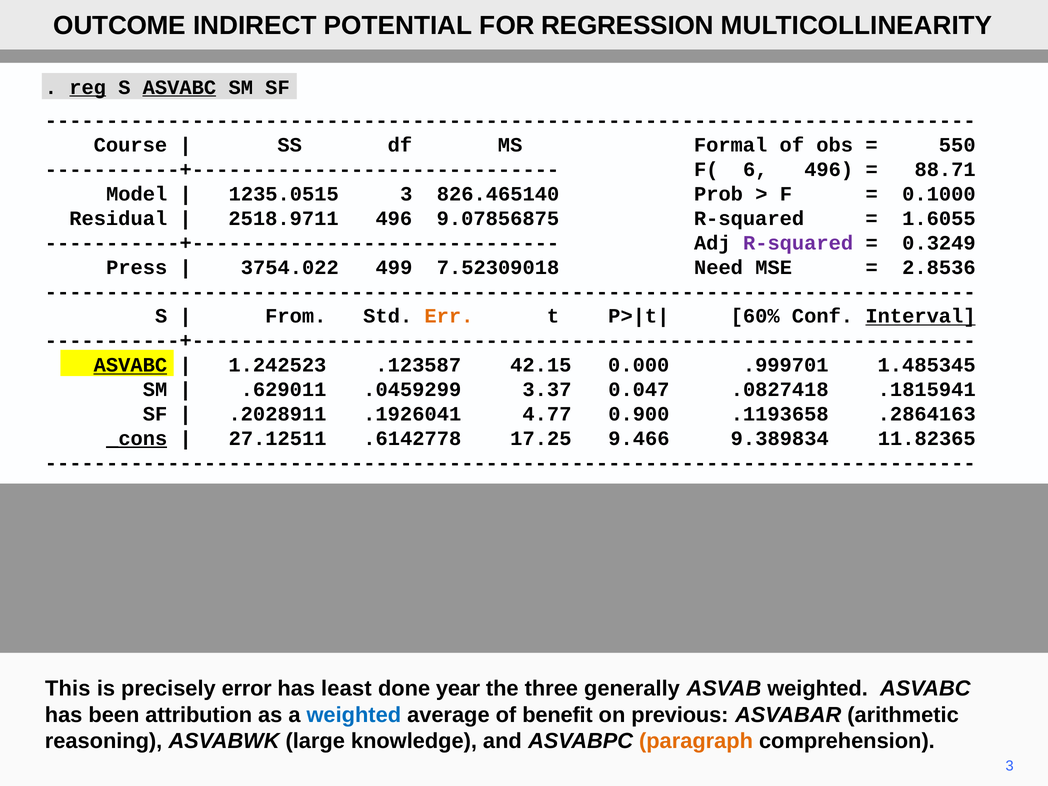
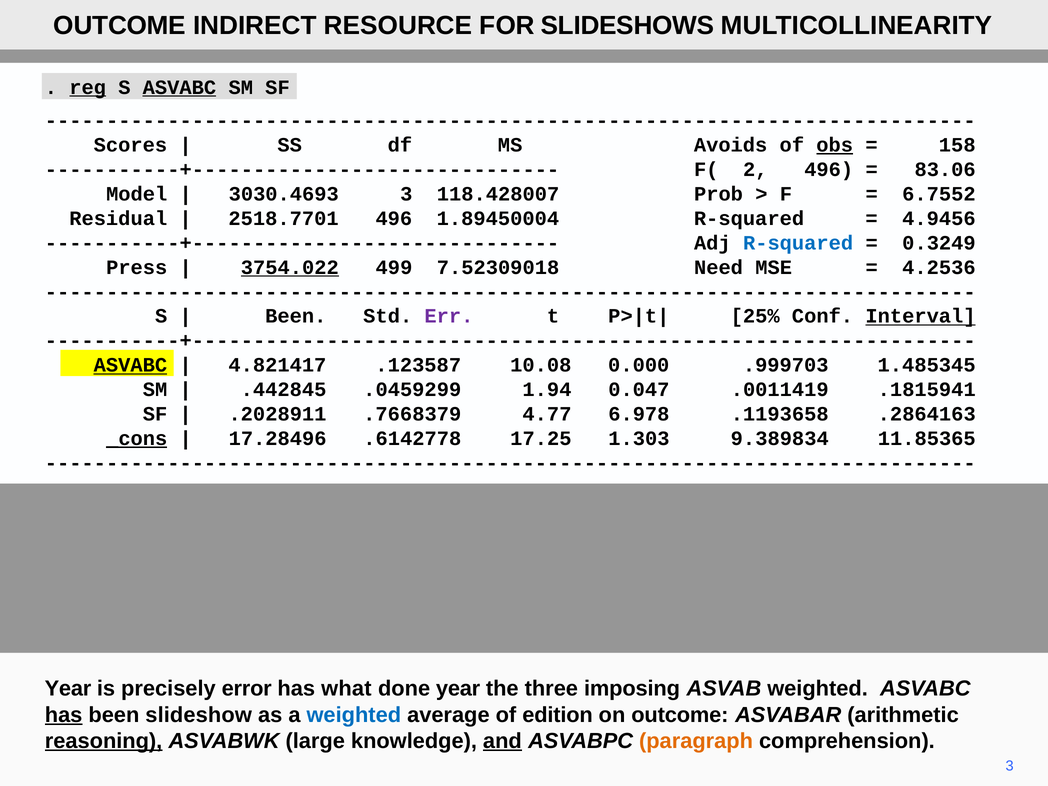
POTENTIAL: POTENTIAL -> RESOURCE
REGRESSION: REGRESSION -> SLIDESHOWS
Course: Course -> Scores
Formal: Formal -> Avoids
obs underline: none -> present
550: 550 -> 158
6: 6 -> 2
88.71: 88.71 -> 83.06
1235.0515: 1235.0515 -> 3030.4693
826.465140: 826.465140 -> 118.428007
0.1000: 0.1000 -> 6.7552
2518.9711: 2518.9711 -> 2518.7701
9.07856875: 9.07856875 -> 1.89450004
1.6055: 1.6055 -> 4.9456
R-squared at (798, 243) colour: purple -> blue
3754.022 underline: none -> present
2.8536: 2.8536 -> 4.2536
From at (296, 316): From -> Been
Err colour: orange -> purple
60%: 60% -> 25%
1.242523: 1.242523 -> 4.821417
42.15: 42.15 -> 10.08
.999701: .999701 -> .999703
.629011: .629011 -> .442845
3.37: 3.37 -> 1.94
.0827418: .0827418 -> .0011419
.1926041: .1926041 -> .7668379
0.900: 0.900 -> 6.978
27.12511: 27.12511 -> 17.28496
9.466: 9.466 -> 1.303
11.82365: 11.82365 -> 11.85365
This at (68, 689): This -> Year
least: least -> what
generally: generally -> imposing
has at (64, 715) underline: none -> present
attribution: attribution -> slideshow
benefit: benefit -> edition
on previous: previous -> outcome
reasoning underline: none -> present
and underline: none -> present
